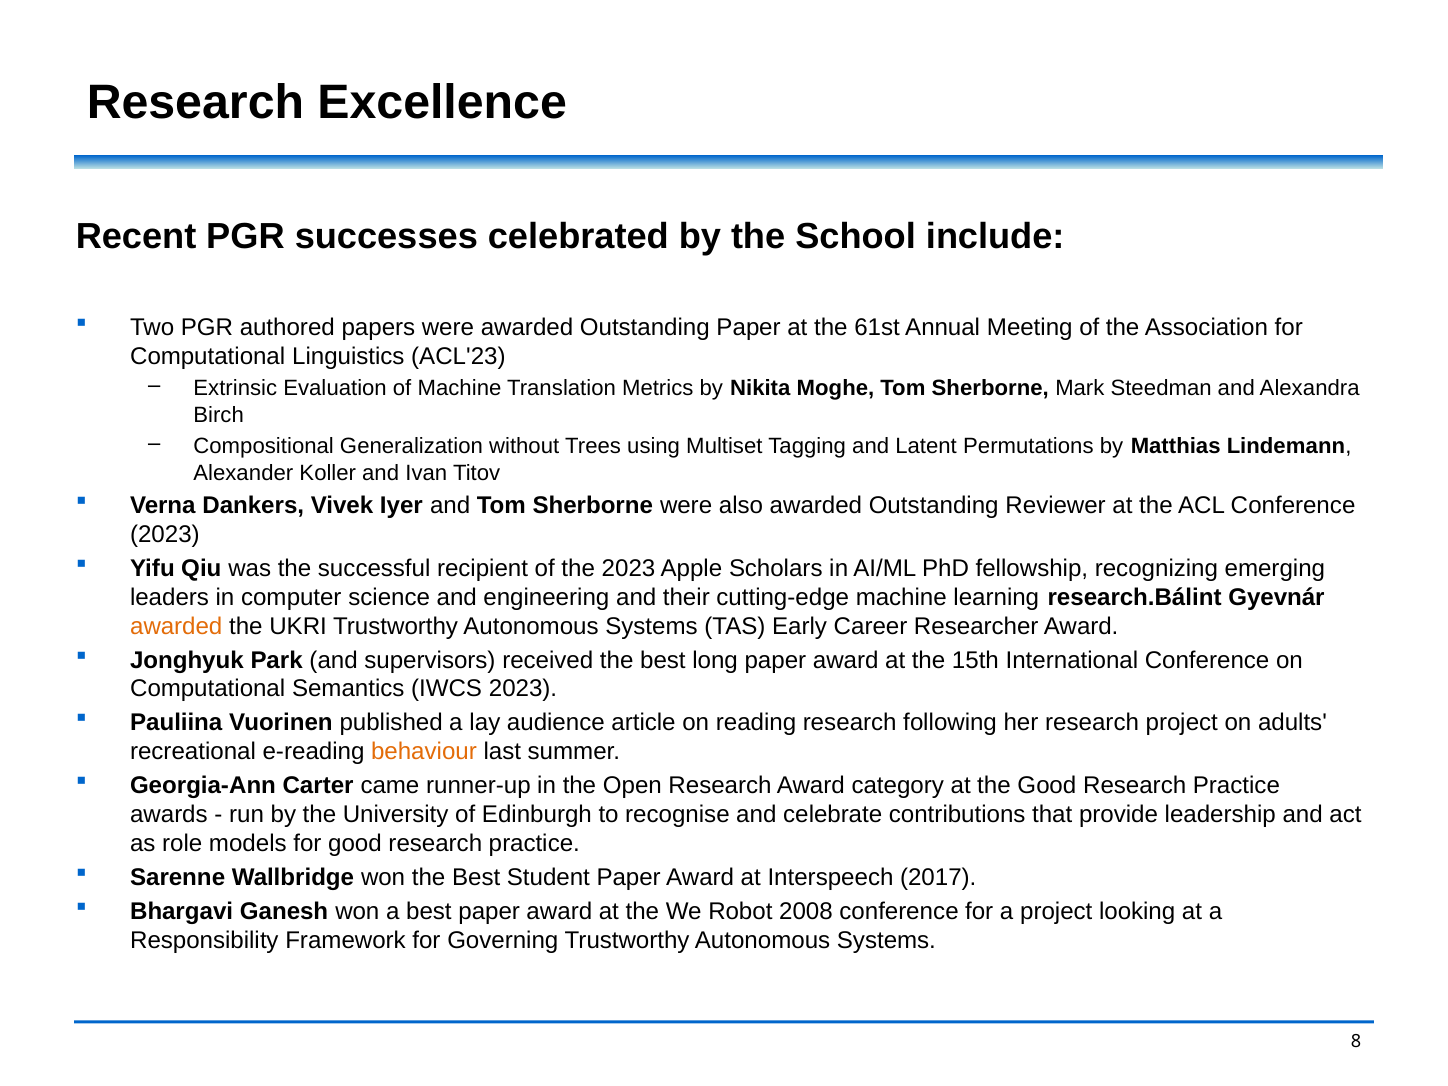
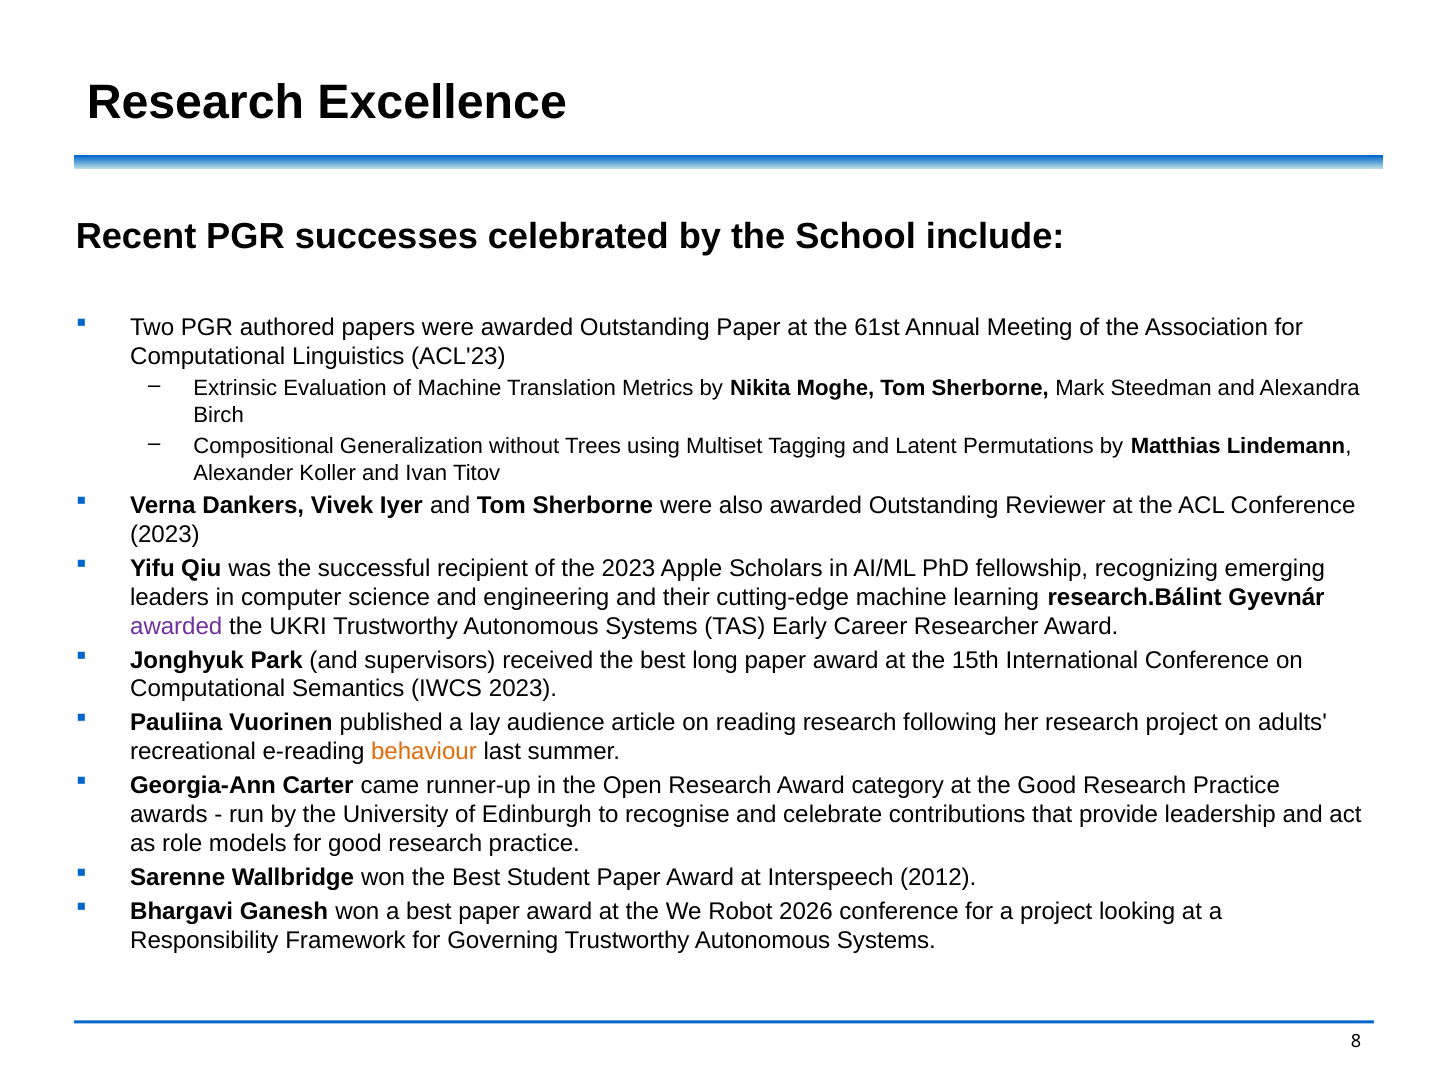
awarded at (176, 626) colour: orange -> purple
2017: 2017 -> 2012
2008: 2008 -> 2026
